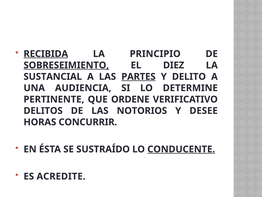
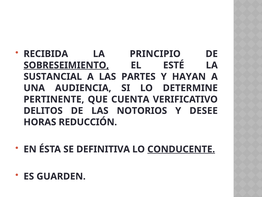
RECIBIDA underline: present -> none
DIEZ: DIEZ -> ESTÉ
PARTES underline: present -> none
DELITO: DELITO -> HAYAN
ORDENE: ORDENE -> CUENTA
CONCURRIR: CONCURRIR -> REDUCCIÓN
SUSTRAÍDO: SUSTRAÍDO -> DEFINITIVA
ACREDITE: ACREDITE -> GUARDEN
